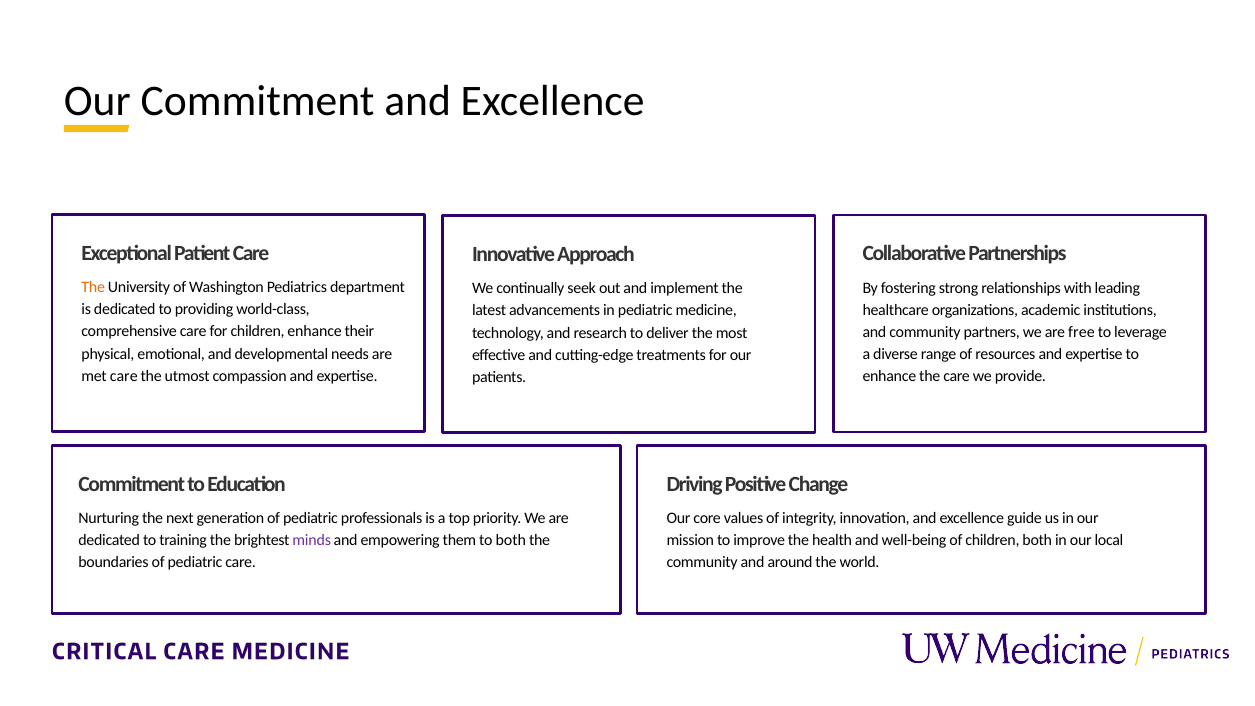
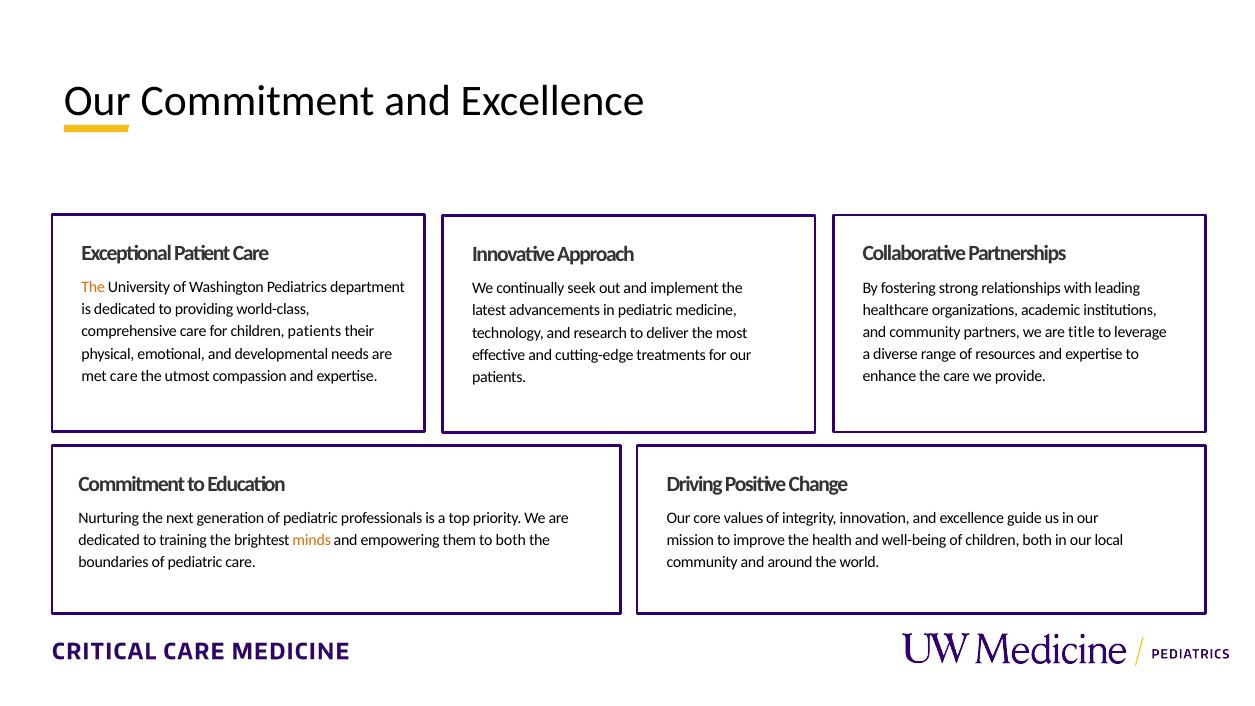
children enhance: enhance -> patients
free: free -> title
minds colour: purple -> orange
